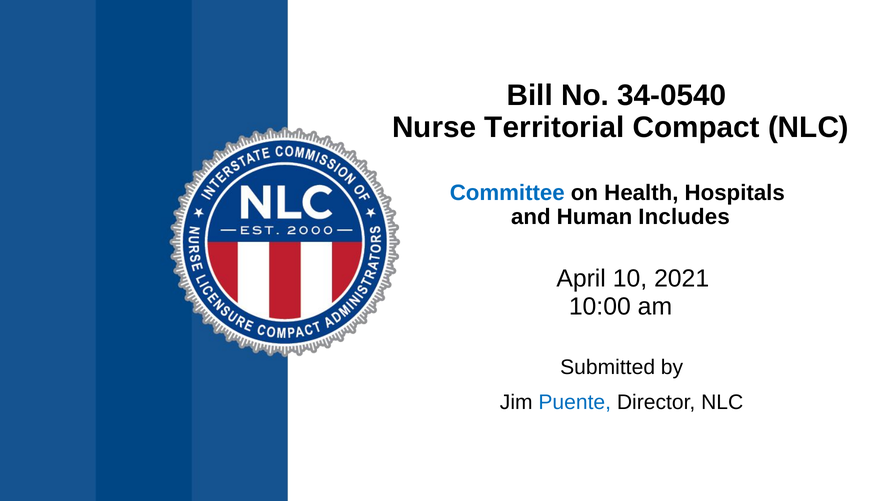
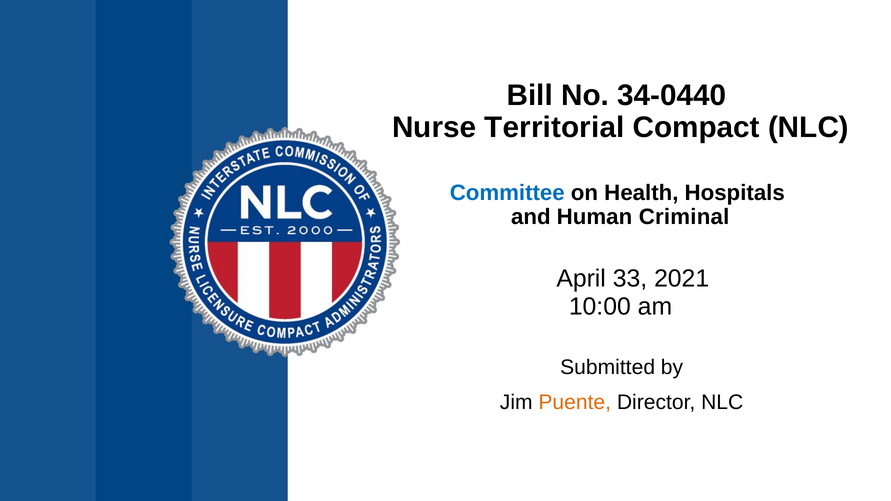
34-0540: 34-0540 -> 34-0440
Includes: Includes -> Criminal
10: 10 -> 33
Puente colour: blue -> orange
